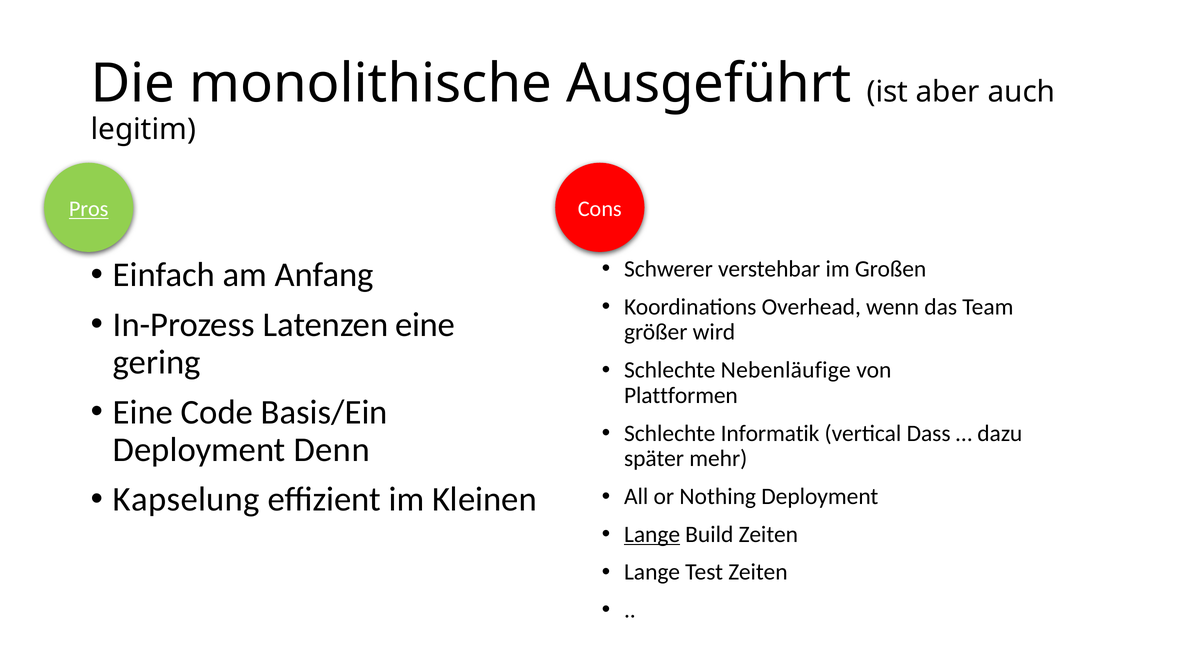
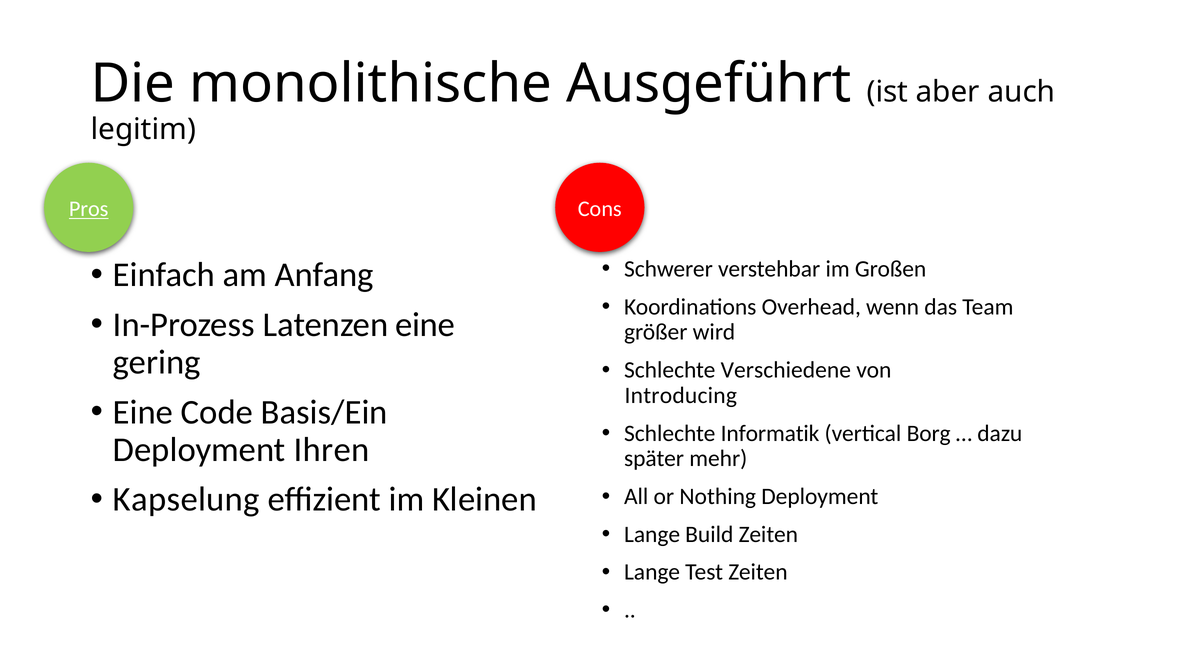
Nebenläufige: Nebenläufige -> Verschiedene
Plattformen: Plattformen -> Introducing
Dass: Dass -> Borg
Denn: Denn -> Ihren
Lange at (652, 534) underline: present -> none
